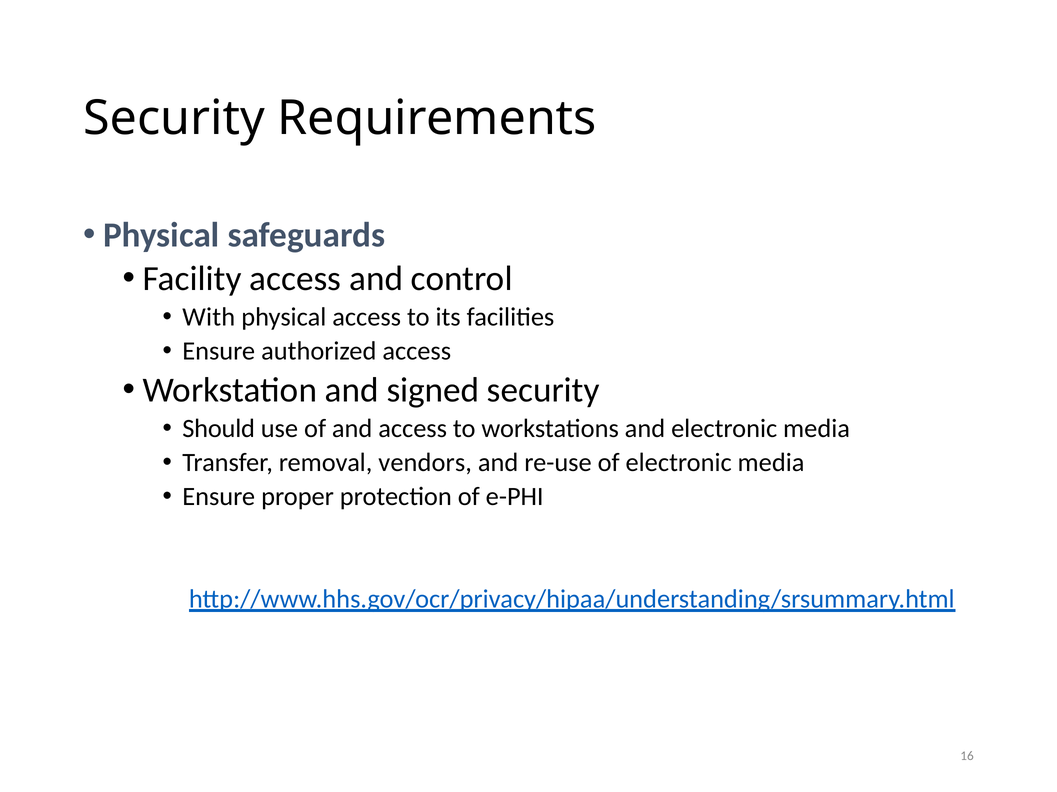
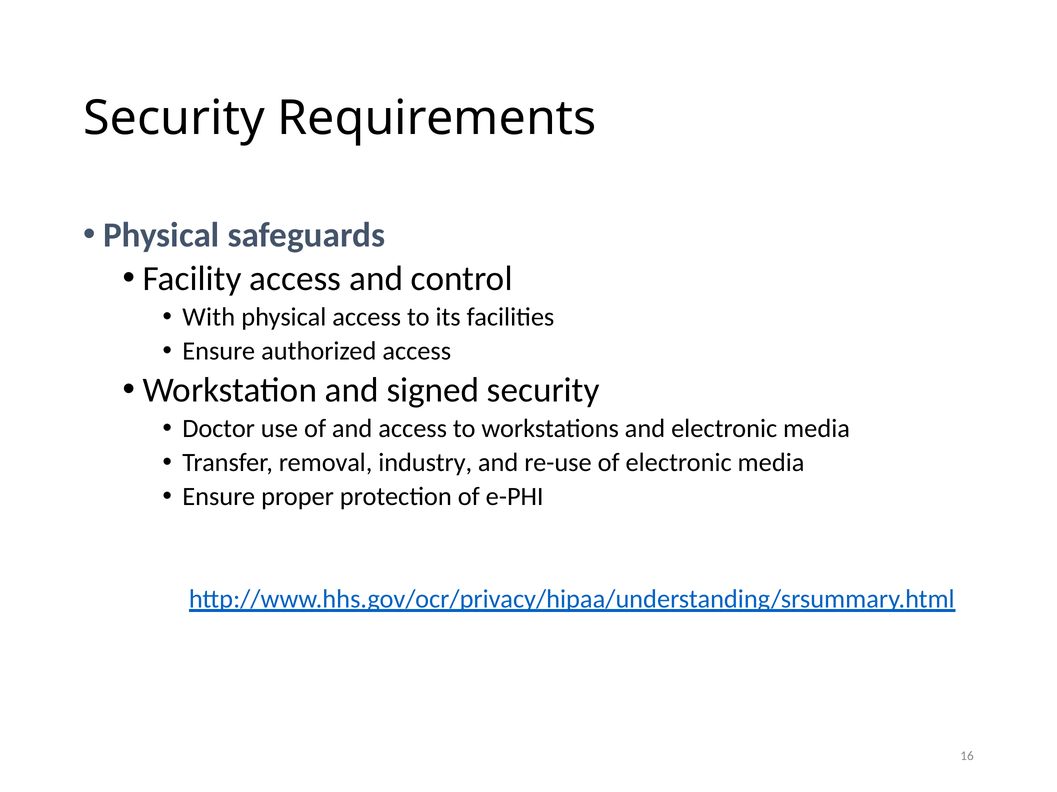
Should: Should -> Doctor
vendors: vendors -> industry
